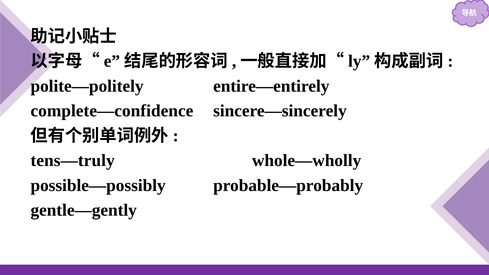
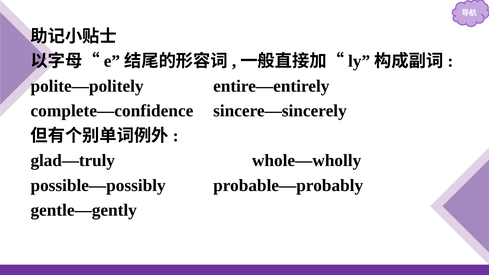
tens—truly: tens—truly -> glad—truly
